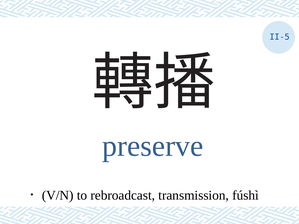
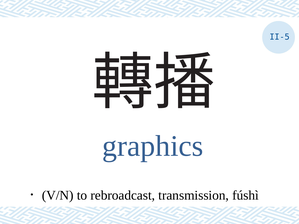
preserve: preserve -> graphics
